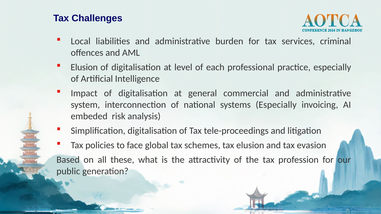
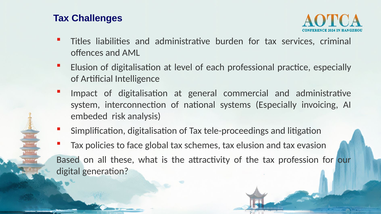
Local: Local -> Titles
public: public -> digital
